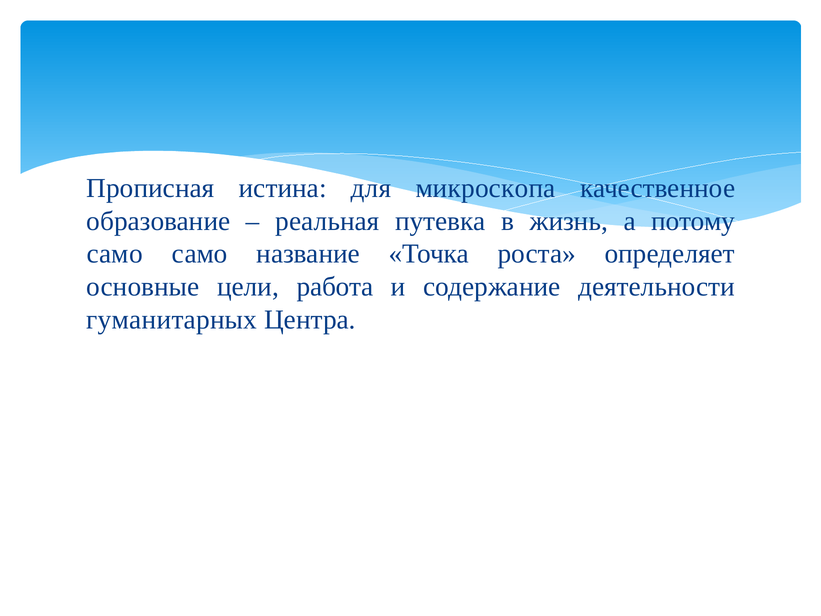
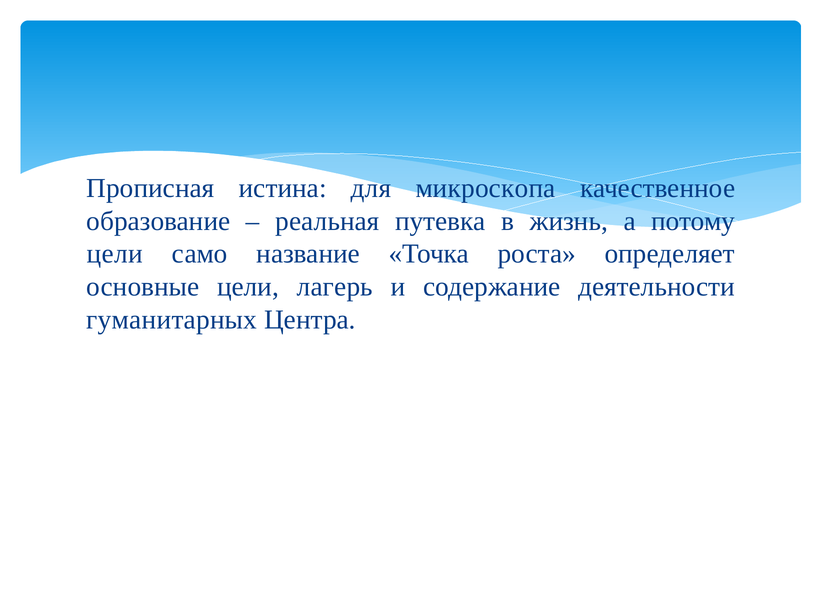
само at (115, 254): само -> цели
работа: работа -> лагерь
